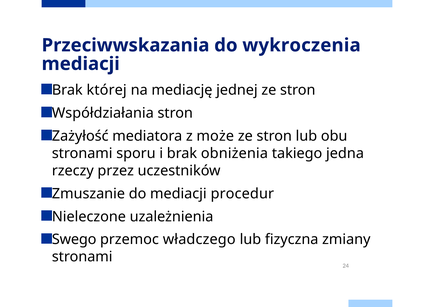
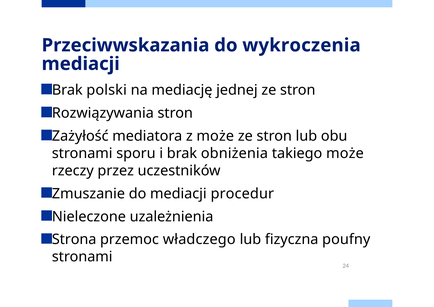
której: której -> polski
Współdziałania: Współdziałania -> Rozwiązywania
takiego jedna: jedna -> może
Swego: Swego -> Strona
zmiany: zmiany -> poufny
